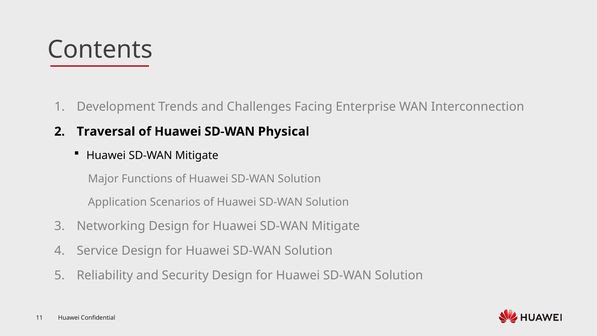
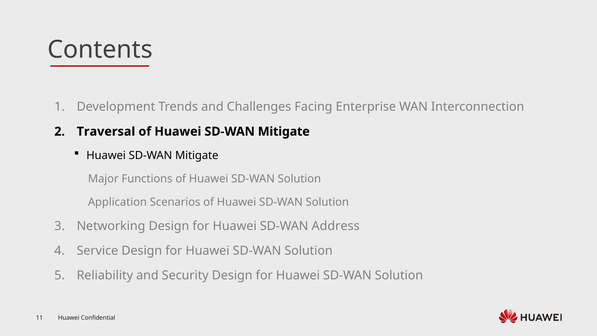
of Huawei SD-WAN Physical: Physical -> Mitigate
for Huawei SD-WAN Mitigate: Mitigate -> Address
